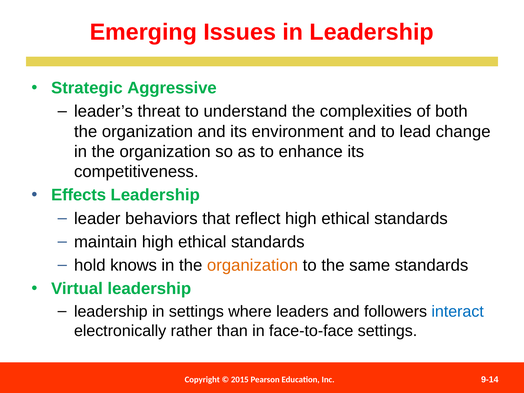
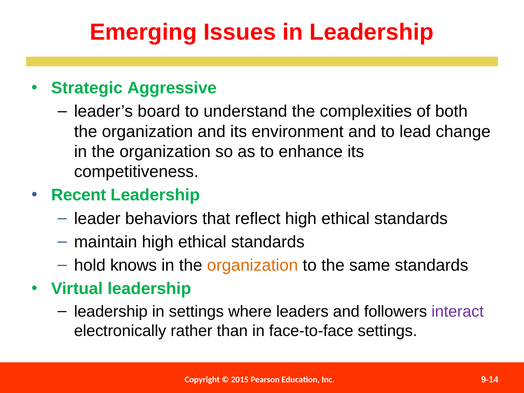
threat: threat -> board
Effects: Effects -> Recent
interact colour: blue -> purple
